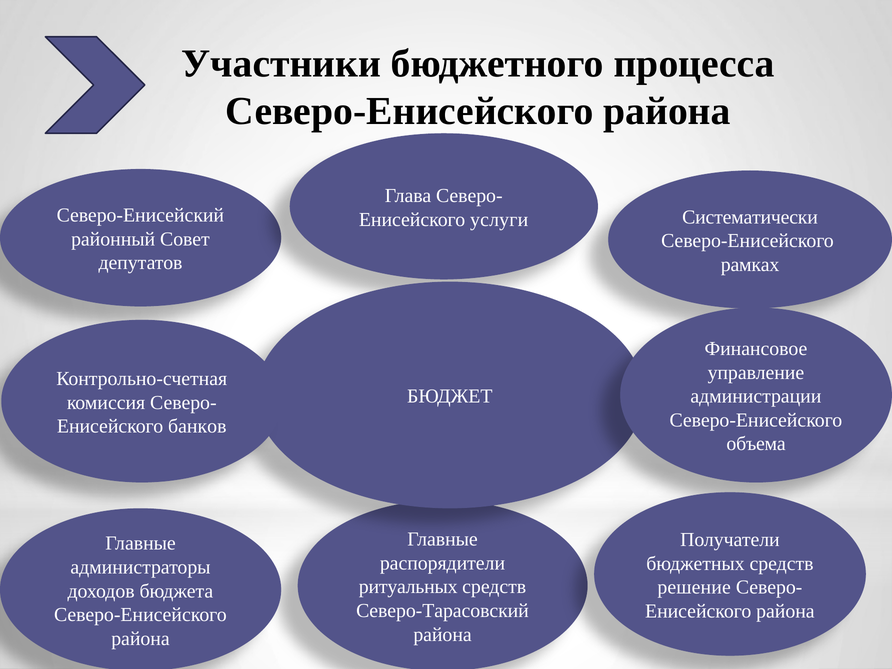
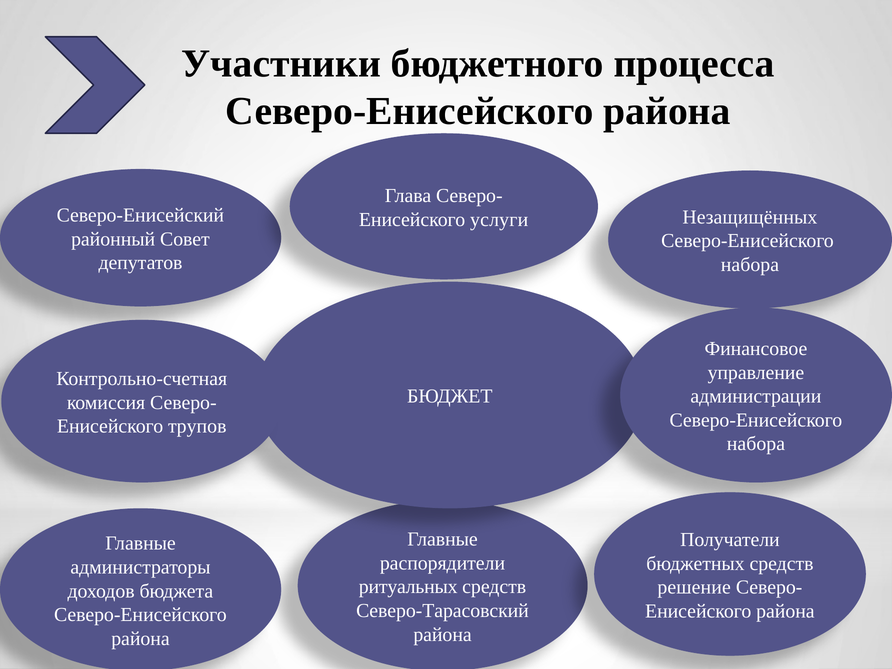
Систематически: Систематически -> Незащищённых
рамках at (750, 265): рамках -> набора
банков: банков -> трупов
объема at (756, 444): объема -> набора
